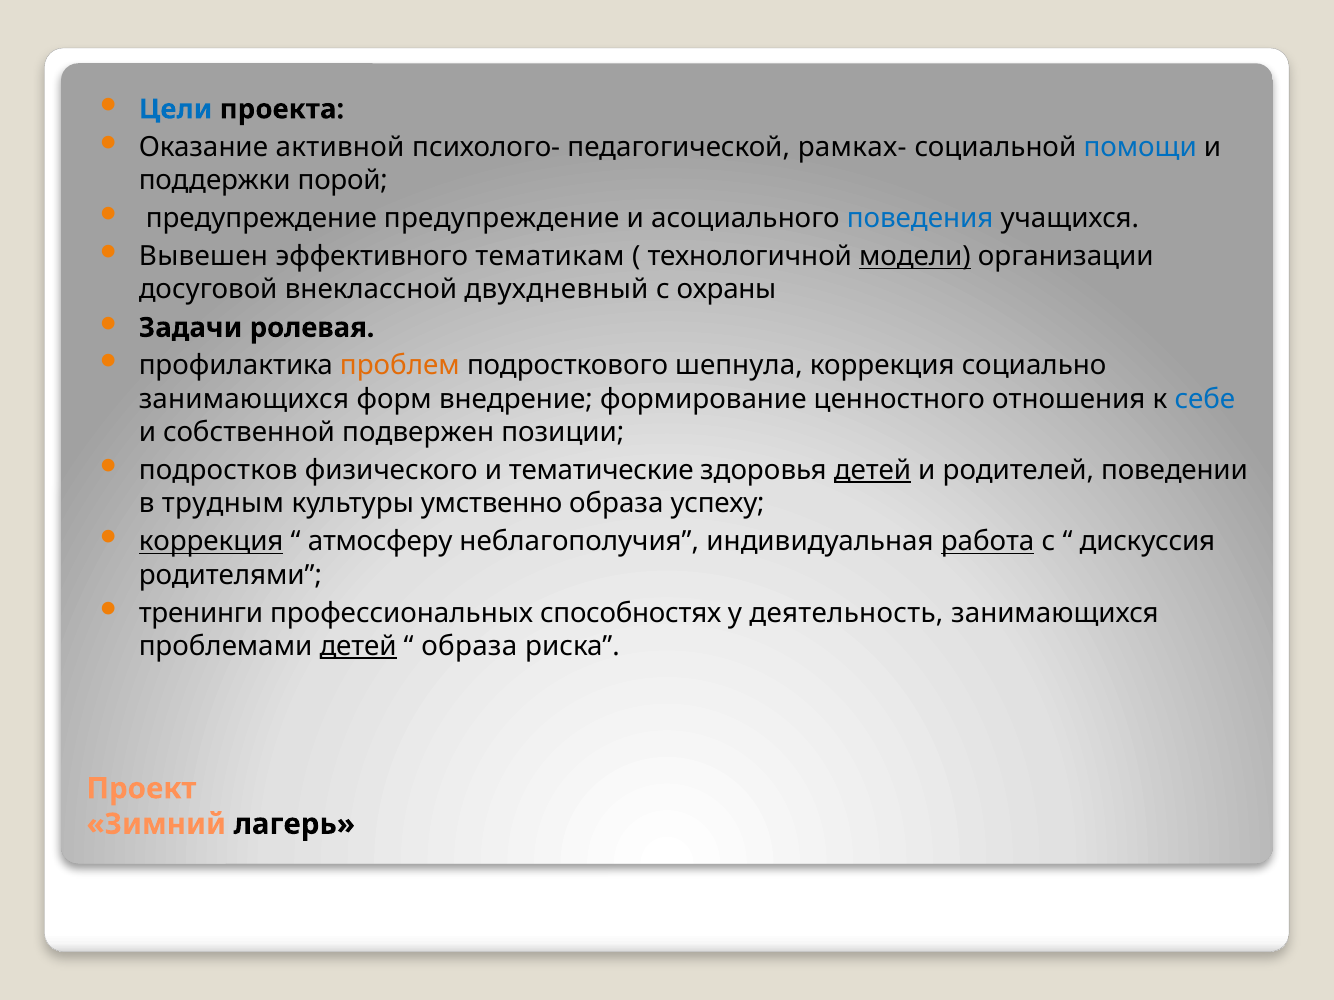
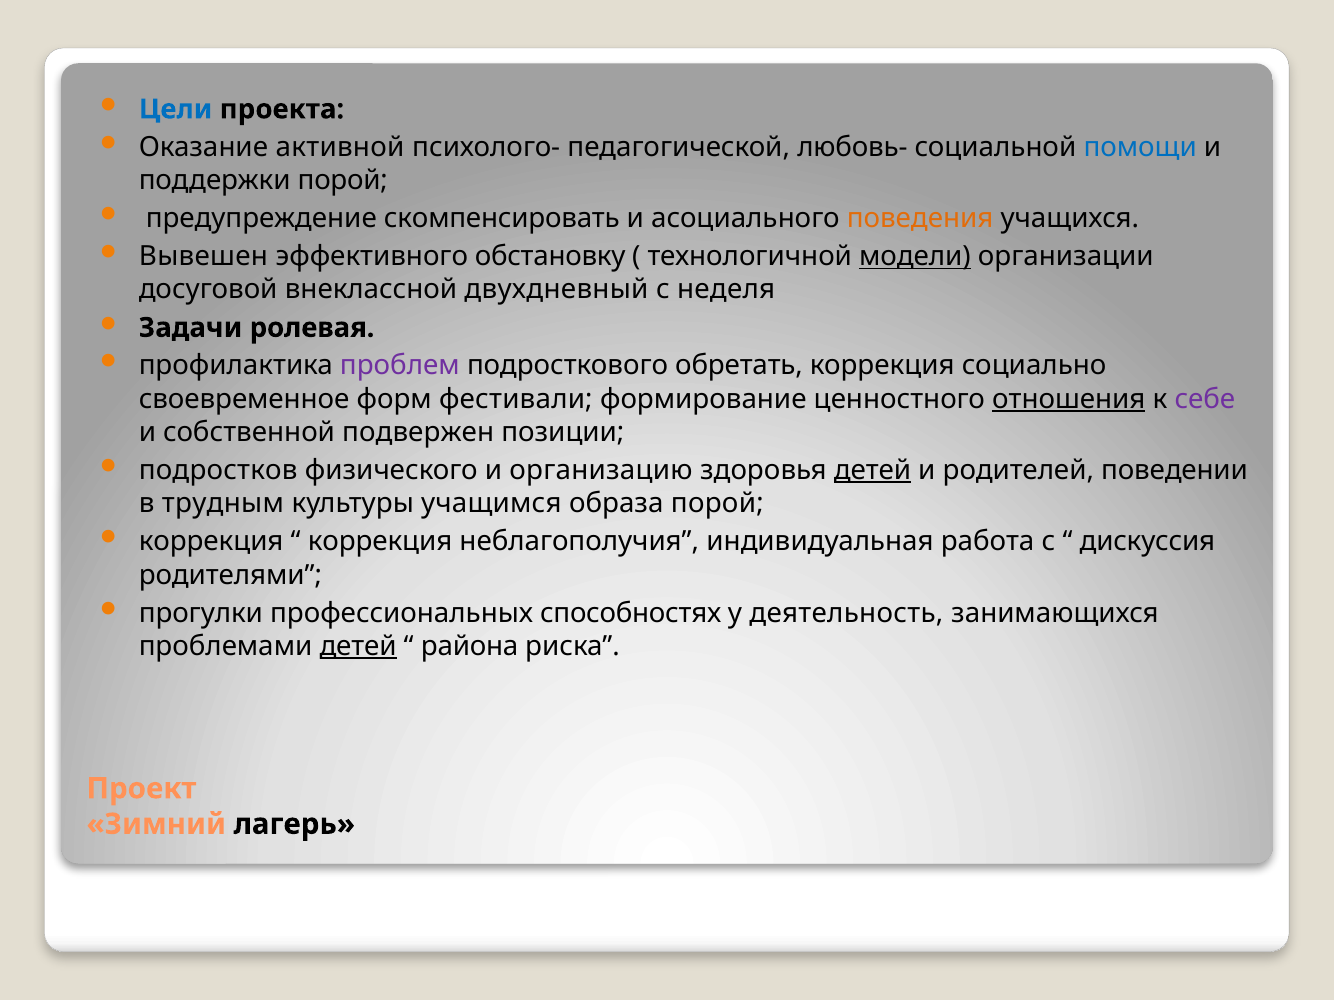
рамках-: рамках- -> любовь-
предупреждение предупреждение: предупреждение -> скомпенсировать
поведения colour: blue -> orange
тематикам: тематикам -> обстановку
охраны: охраны -> неделя
проблем colour: orange -> purple
шепнула: шепнула -> обретать
занимающихся at (244, 399): занимающихся -> своевременное
внедрение: внедрение -> фестивали
отношения underline: none -> present
себе colour: blue -> purple
тематические: тематические -> организацию
умственно: умственно -> учащимся
образа успеху: успеху -> порой
коррекция at (211, 542) underline: present -> none
атмосферу at (380, 542): атмосферу -> коррекция
работа underline: present -> none
тренинги: тренинги -> прогулки
образа at (469, 647): образа -> района
